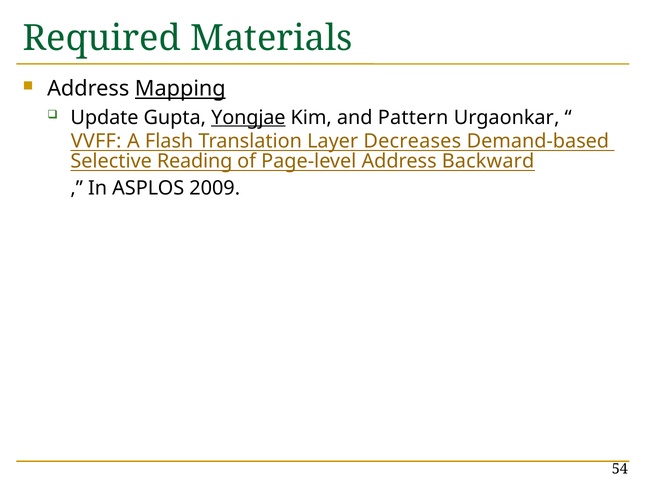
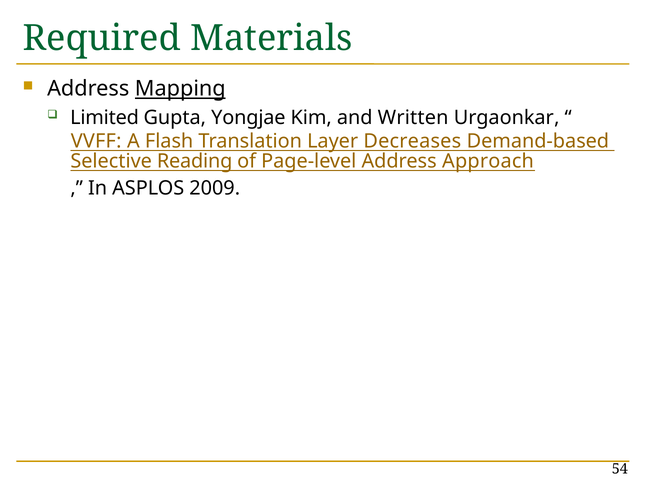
Update: Update -> Limited
Yongjae underline: present -> none
Pattern: Pattern -> Written
Backward: Backward -> Approach
